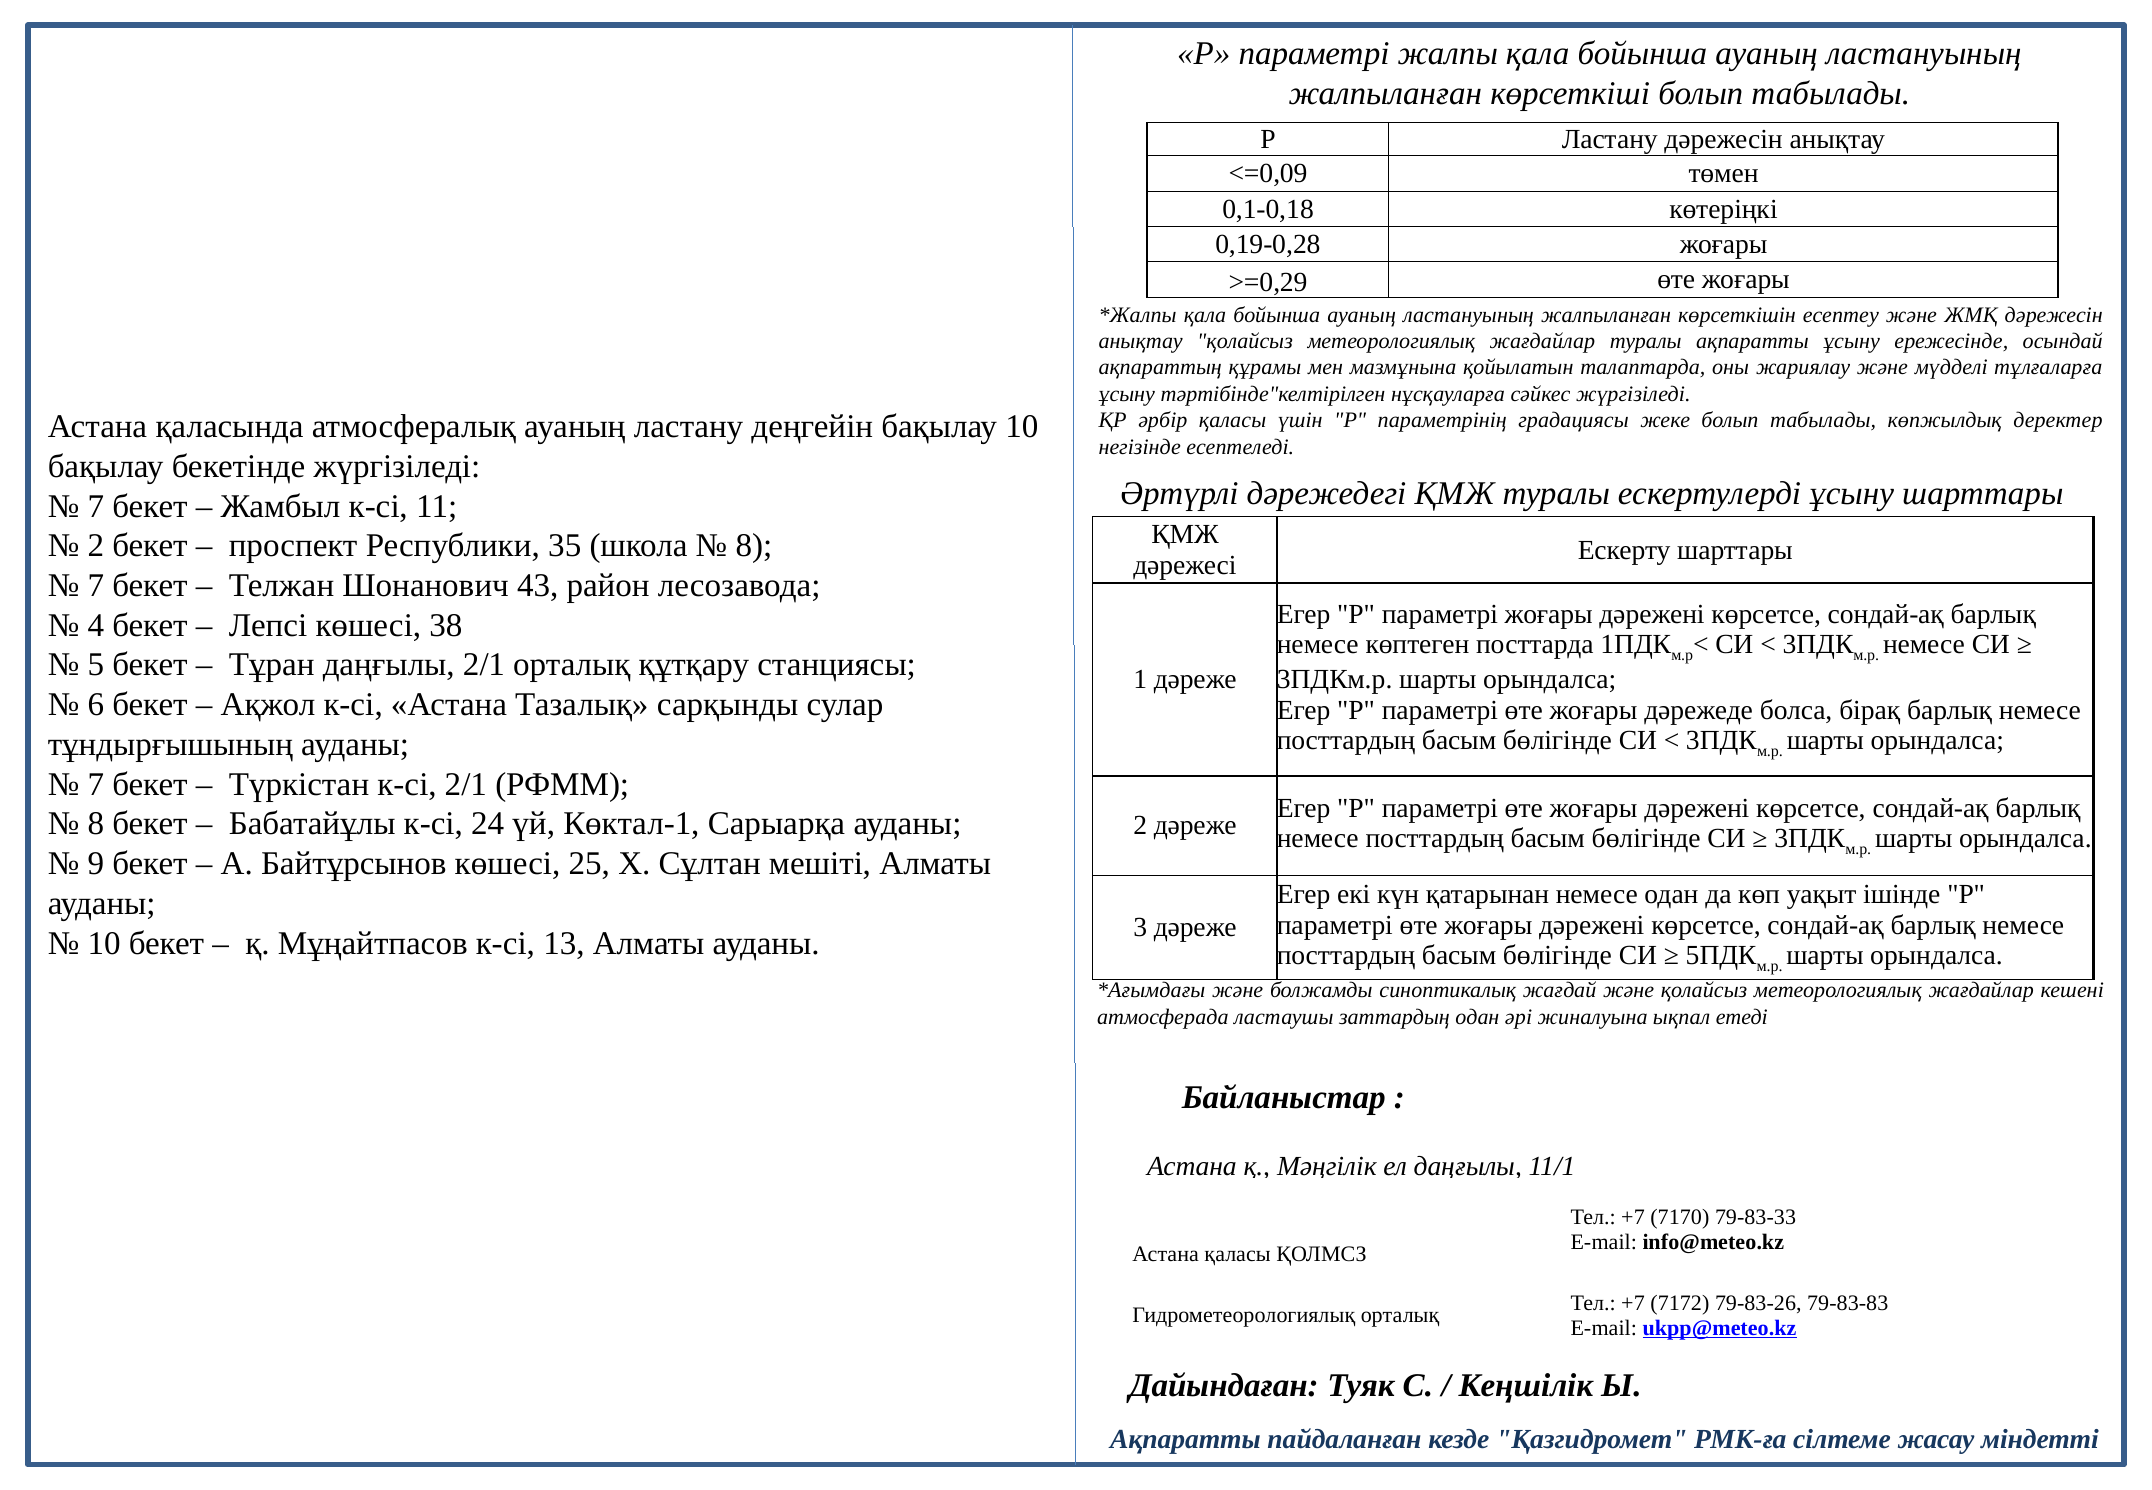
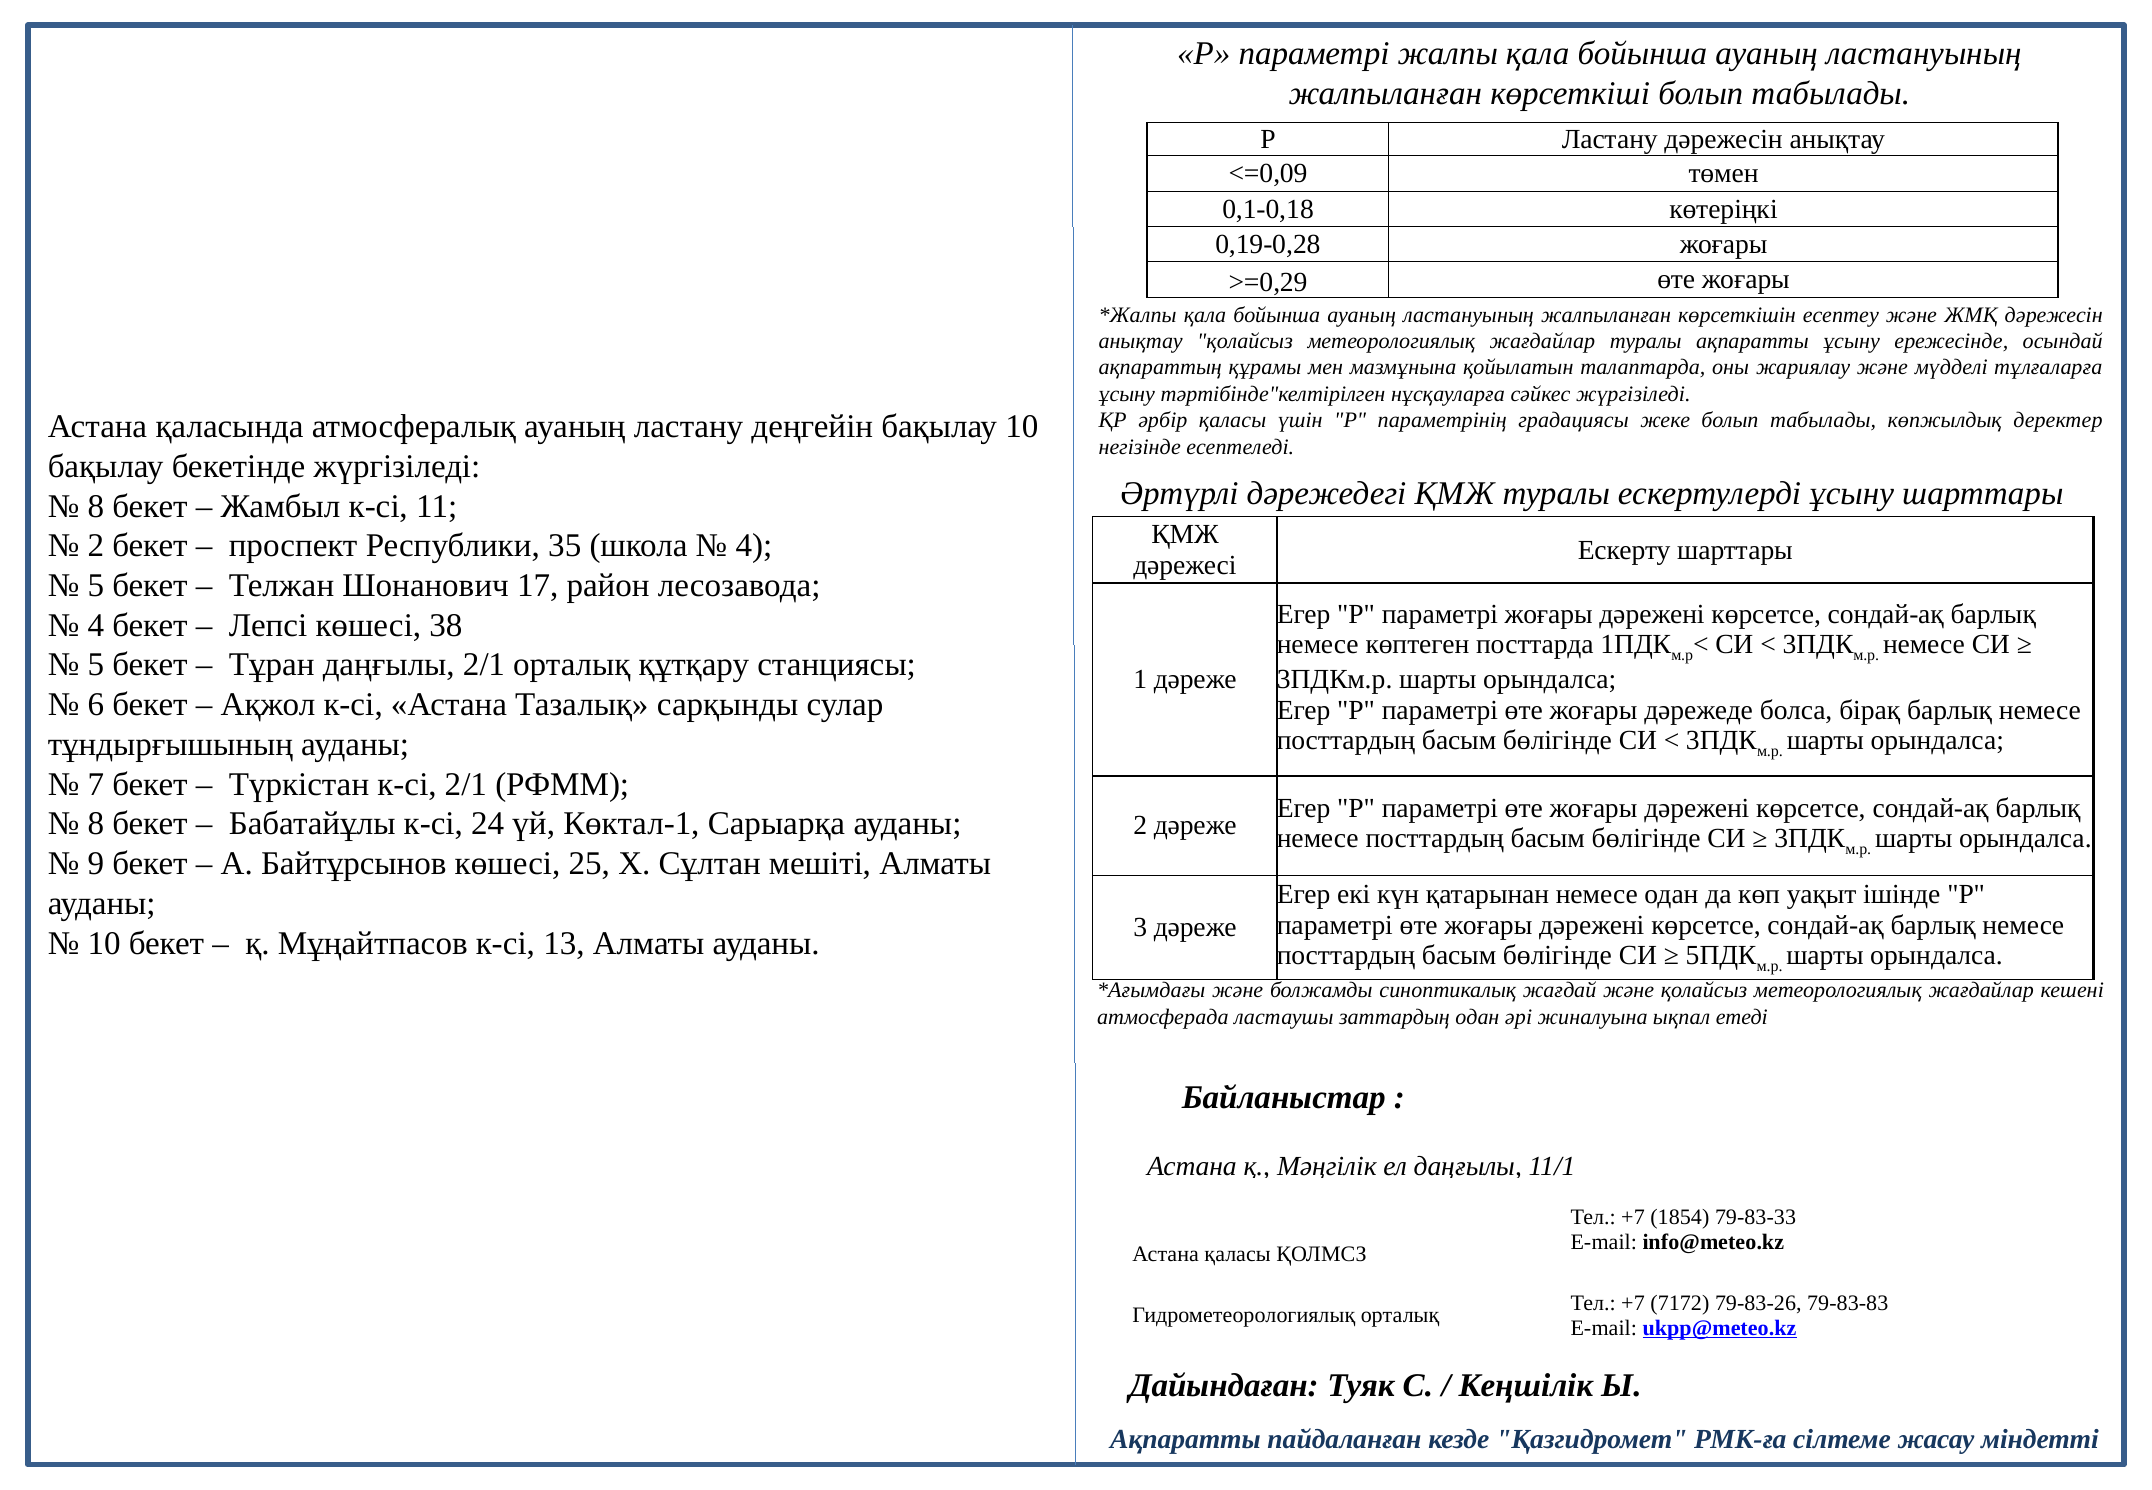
7 at (96, 506): 7 -> 8
8 at (754, 546): 8 -> 4
7 at (96, 585): 7 -> 5
43: 43 -> 17
7170: 7170 -> 1854
